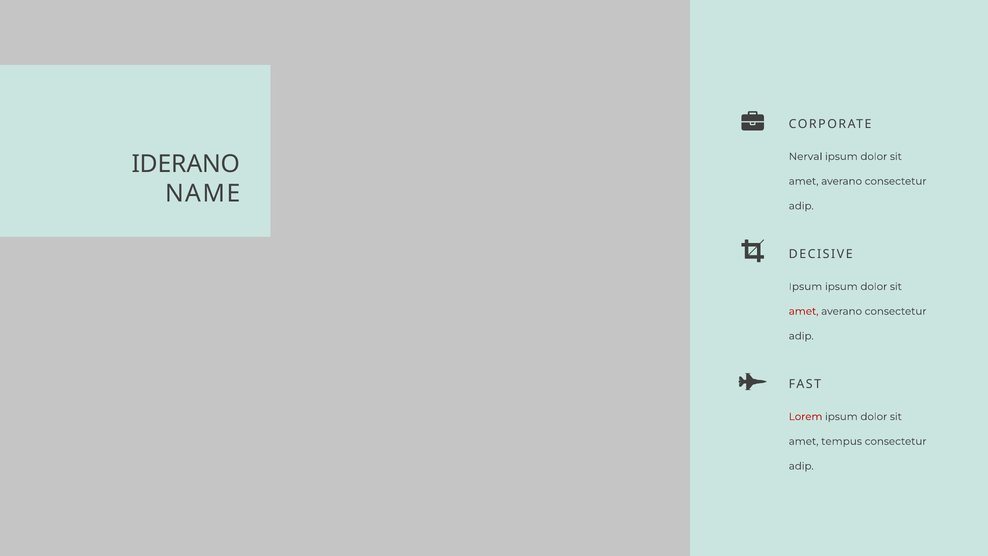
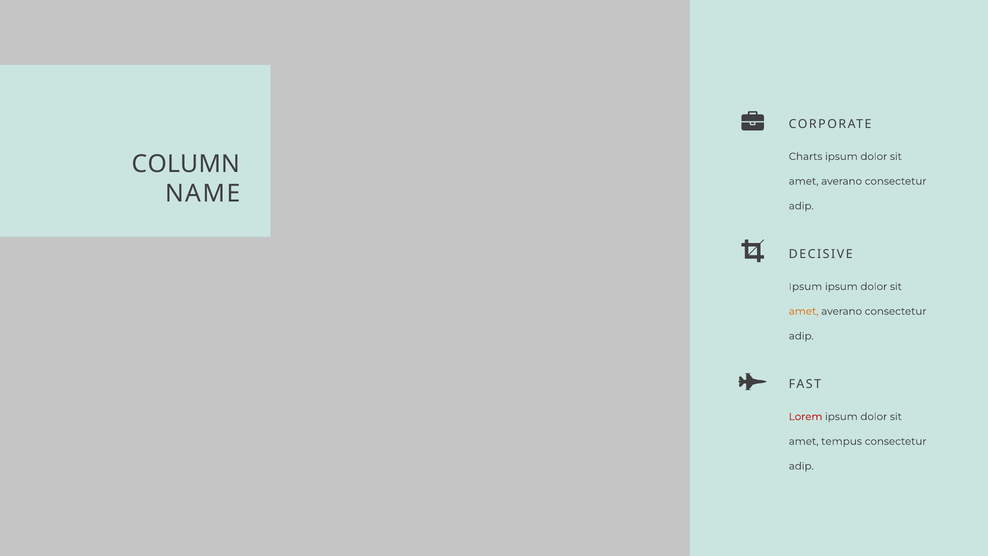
Nerval: Nerval -> Charts
IDERANO: IDERANO -> COLUMN
amet at (804, 311) colour: red -> orange
